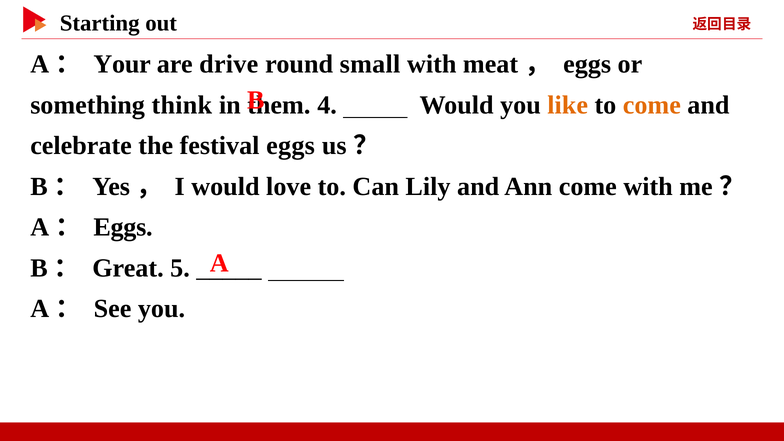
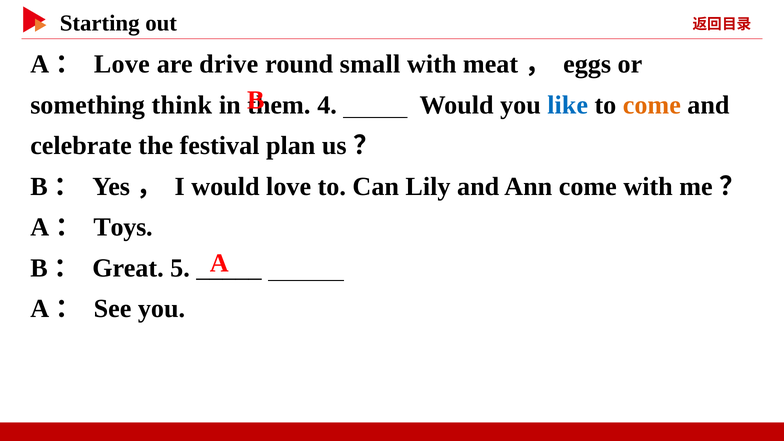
Your at (122, 64): Your -> Love
like colour: orange -> blue
festival eggs: eggs -> plan
Eggs at (123, 227): Eggs -> Toys
